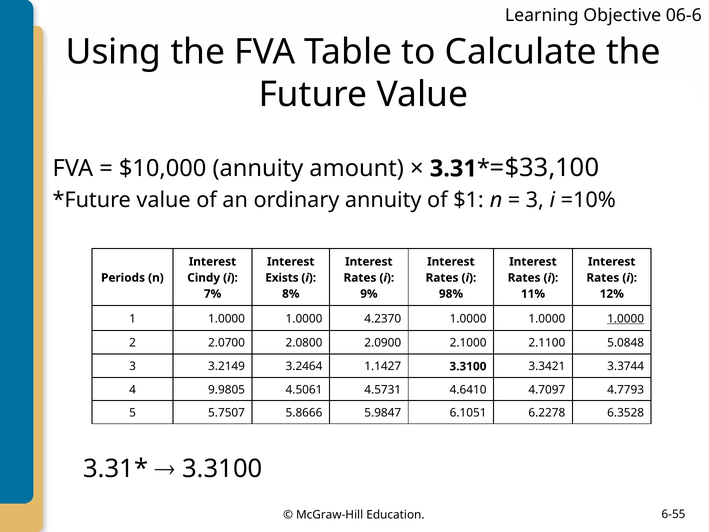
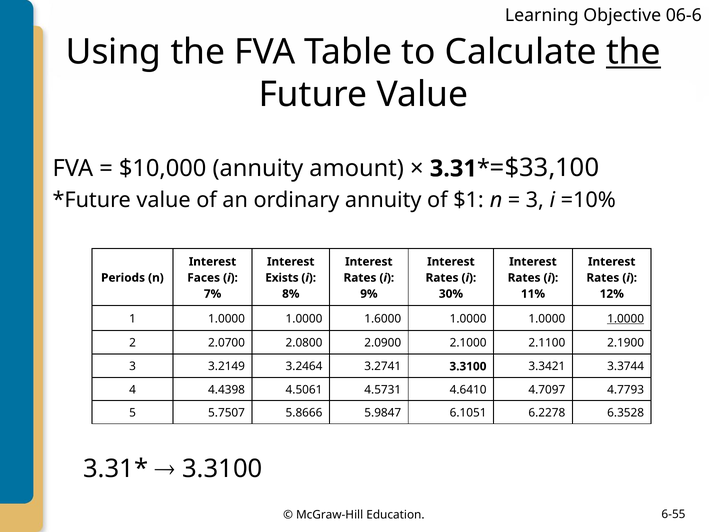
the at (633, 52) underline: none -> present
Cindy: Cindy -> Faces
98%: 98% -> 30%
4.2370: 4.2370 -> 1.6000
5.0848: 5.0848 -> 2.1900
1.1427: 1.1427 -> 3.2741
9.9805: 9.9805 -> 4.4398
